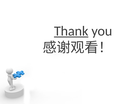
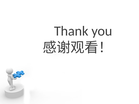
Thank underline: present -> none
